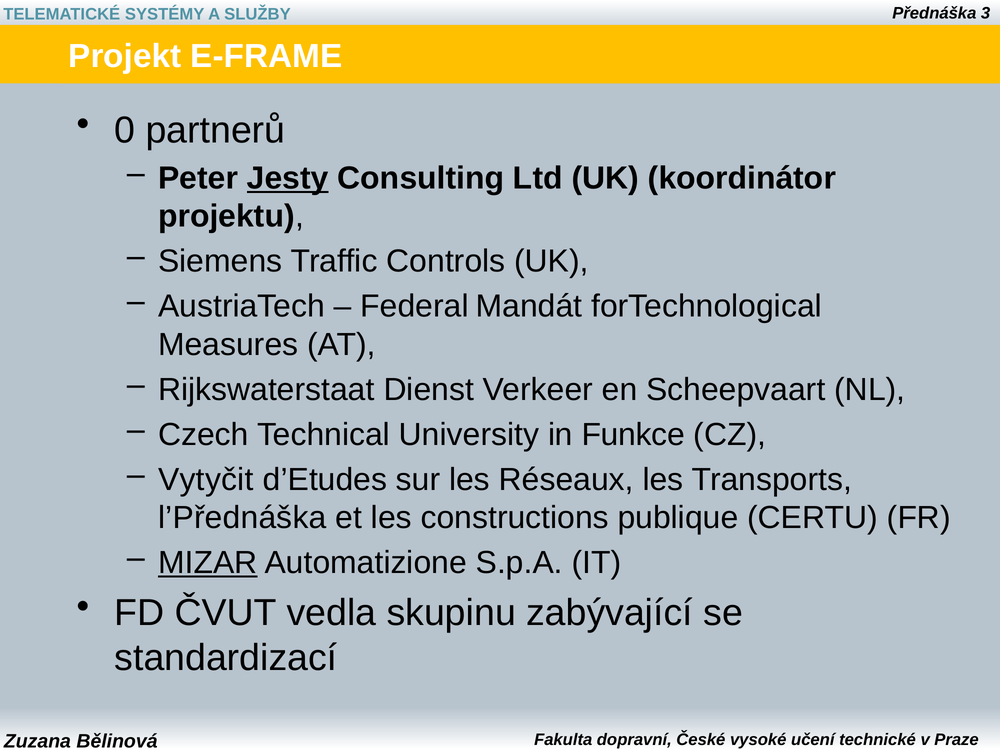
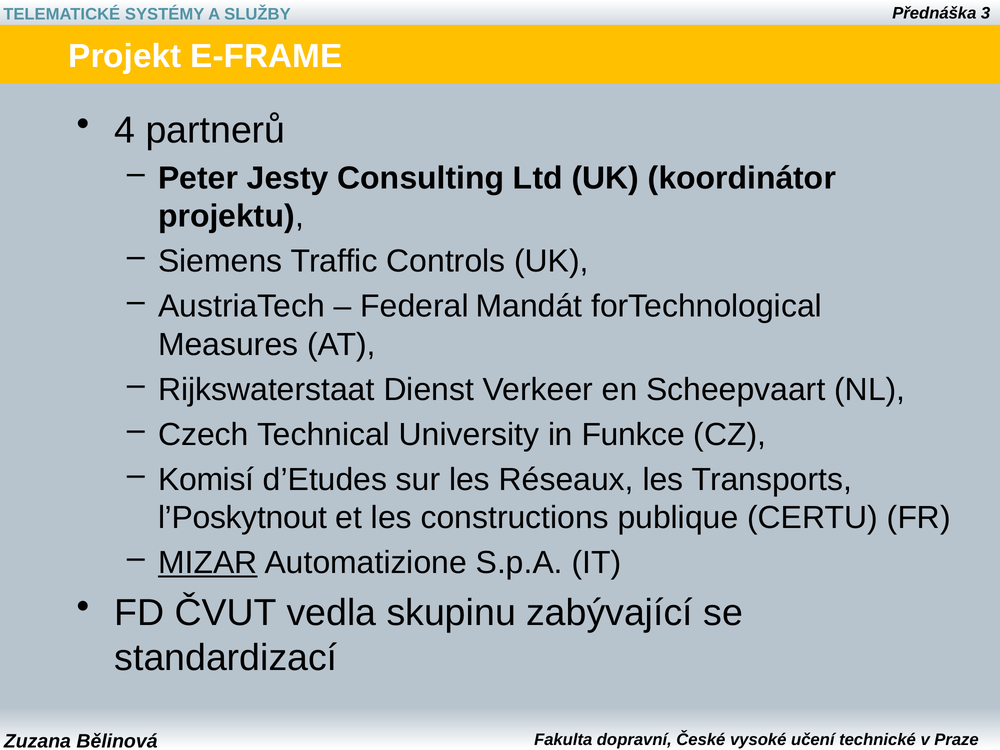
0: 0 -> 4
Jesty underline: present -> none
Vytyčit: Vytyčit -> Komisí
l’Přednáška: l’Přednáška -> l’Poskytnout
